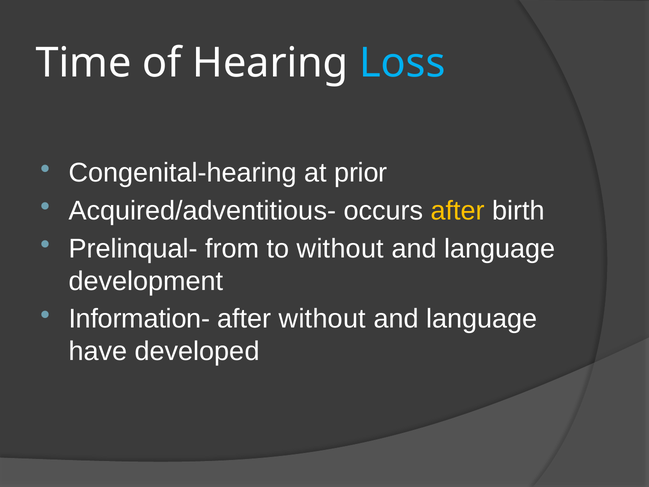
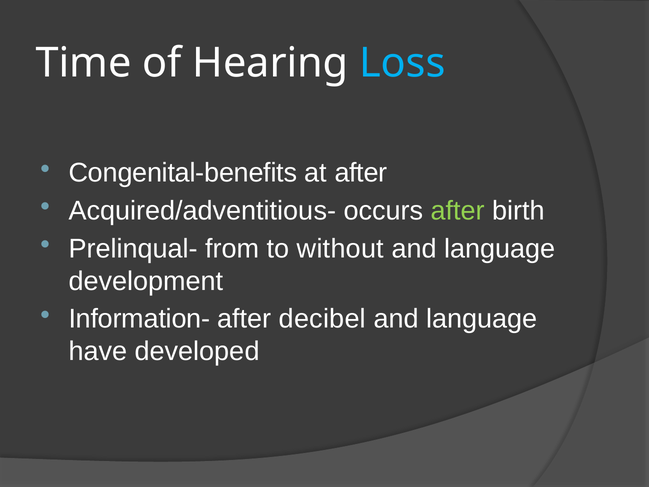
Congenital-hearing: Congenital-hearing -> Congenital-benefits
at prior: prior -> after
after at (458, 211) colour: yellow -> light green
after without: without -> decibel
